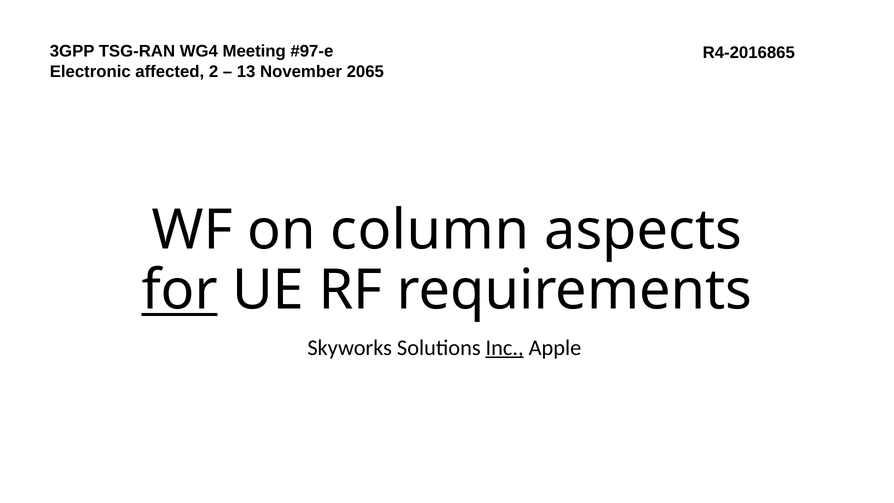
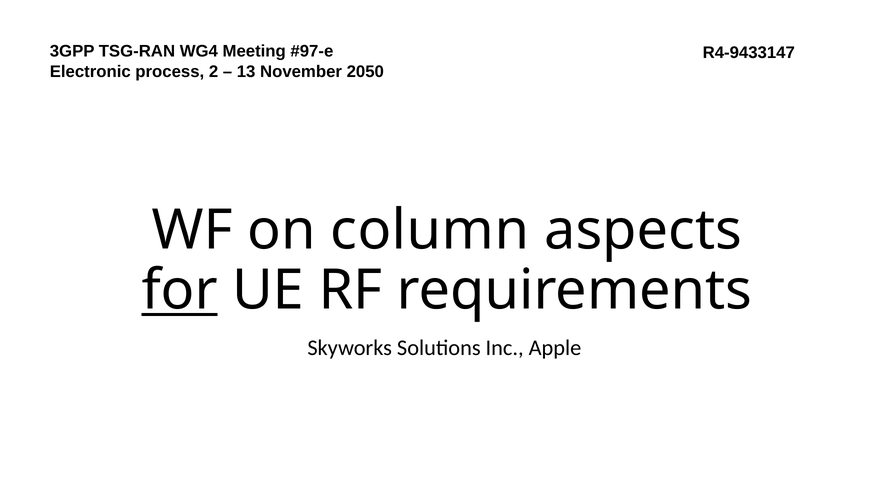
R4-2016865: R4-2016865 -> R4-9433147
affected: affected -> process
2065: 2065 -> 2050
Inc underline: present -> none
